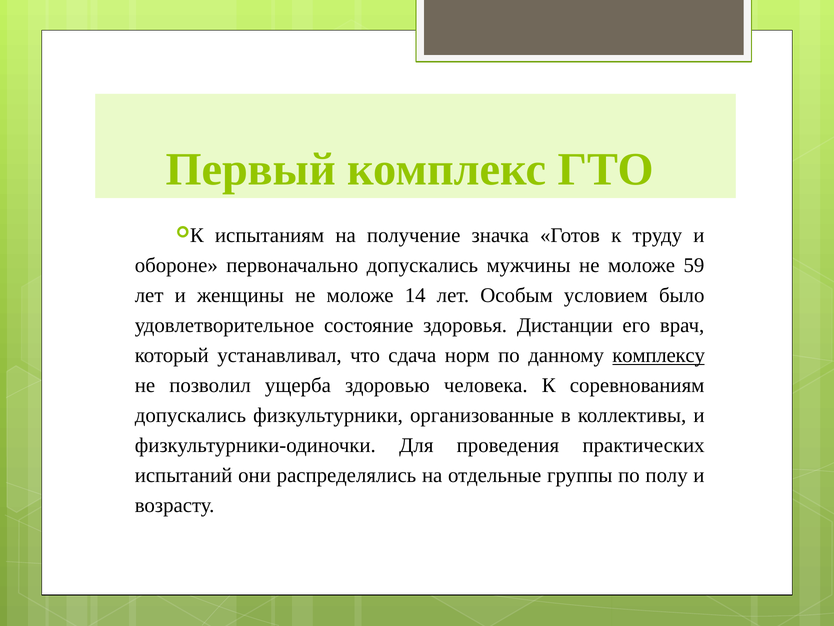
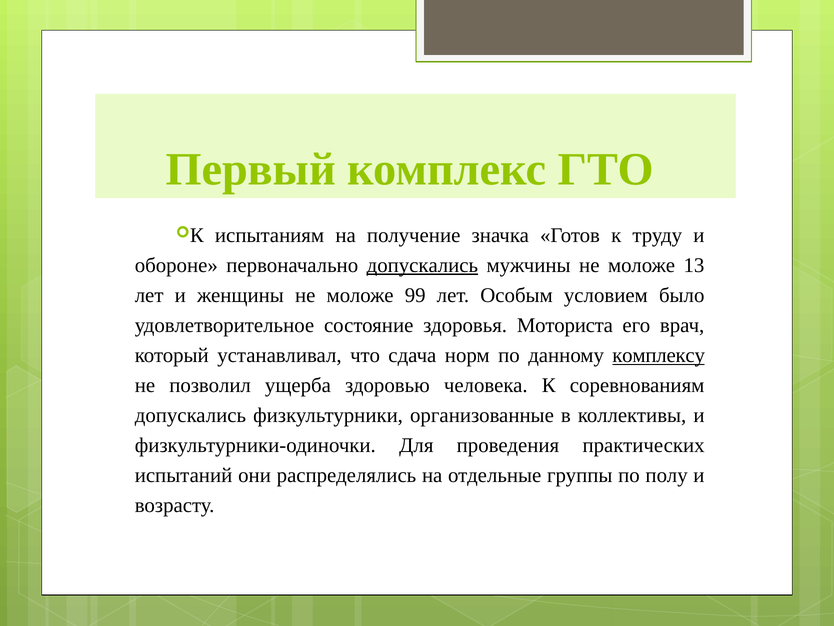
допускались at (422, 265) underline: none -> present
59: 59 -> 13
14: 14 -> 99
Дистанции: Дистанции -> Моториста
